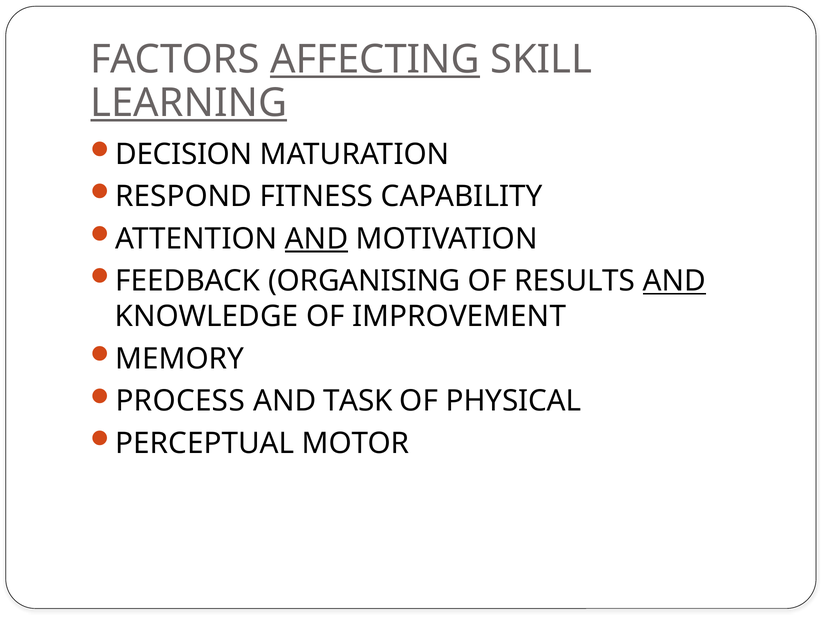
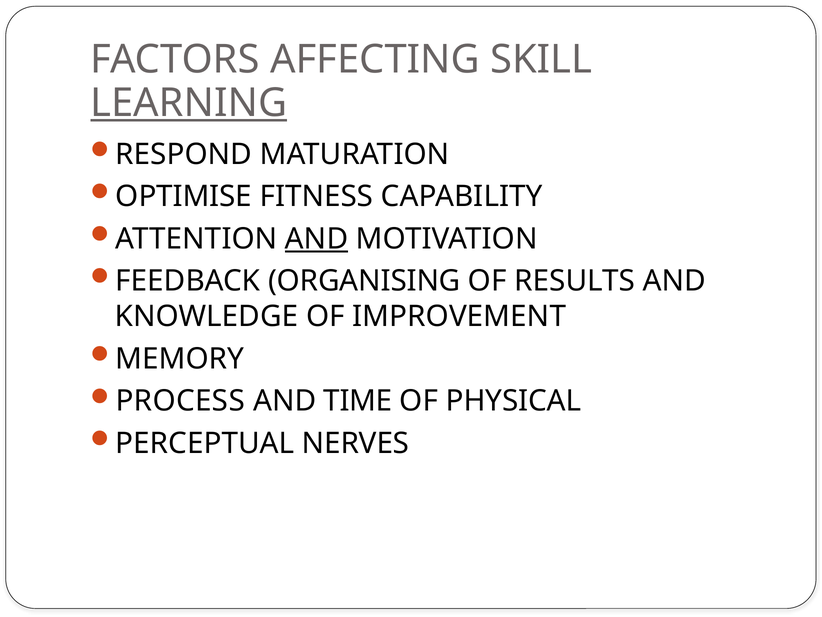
AFFECTING underline: present -> none
DECISION: DECISION -> RESPOND
RESPOND: RESPOND -> OPTIMISE
AND at (674, 281) underline: present -> none
TASK: TASK -> TIME
MOTOR: MOTOR -> NERVES
